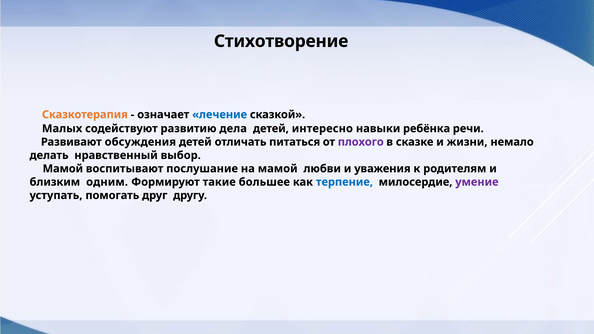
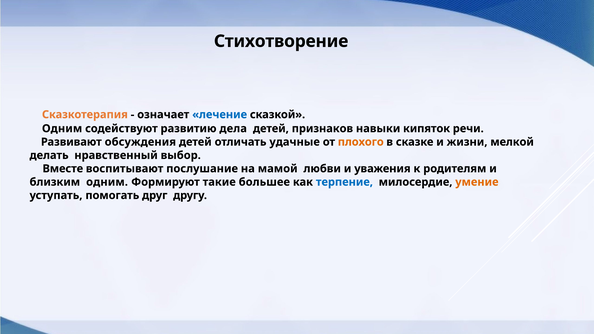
Малых at (62, 129): Малых -> Одним
интересно: интересно -> признаков
ребёнка: ребёнка -> кипяток
питаться: питаться -> удачные
плохого colour: purple -> orange
немало: немало -> мелкой
Мамой at (63, 169): Мамой -> Вместе
умение colour: purple -> orange
